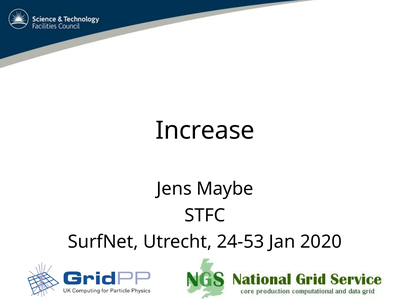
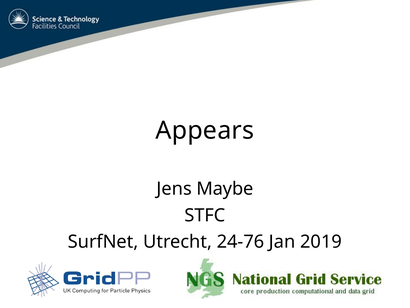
Increase: Increase -> Appears
24-53: 24-53 -> 24-76
2020: 2020 -> 2019
